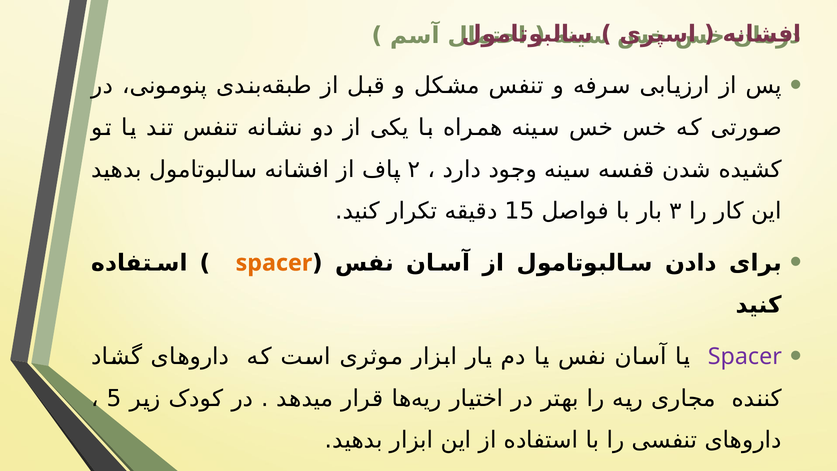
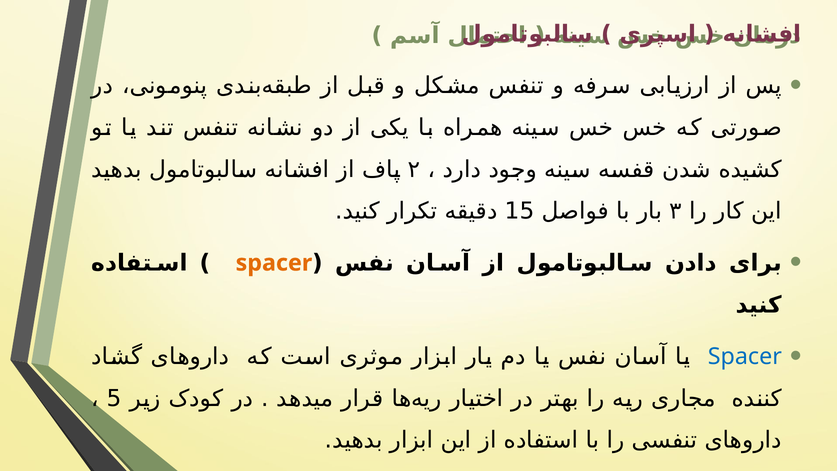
Spacer at (745, 356) colour: purple -> blue
